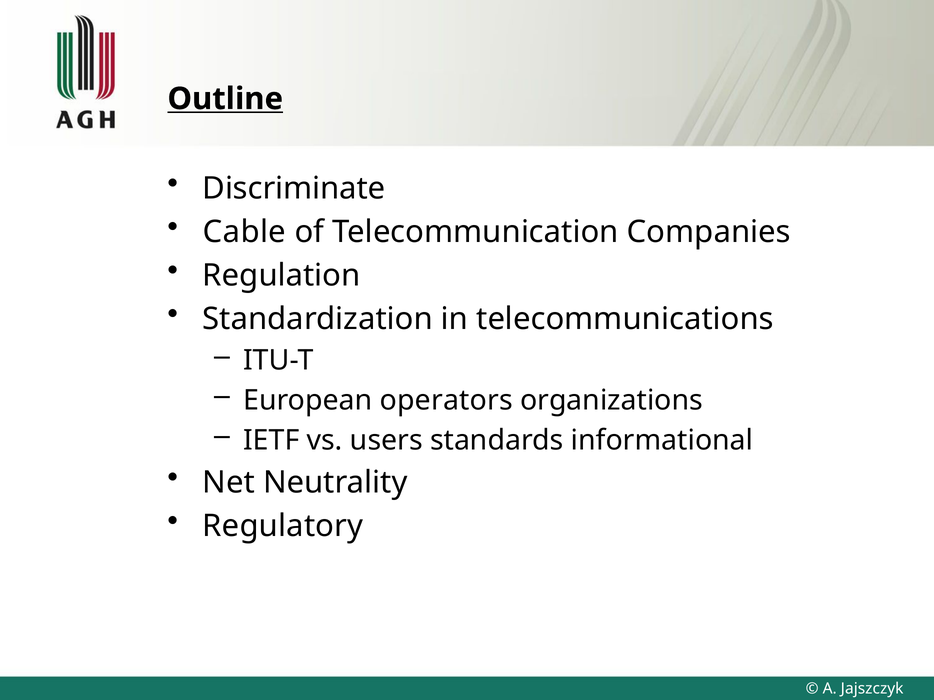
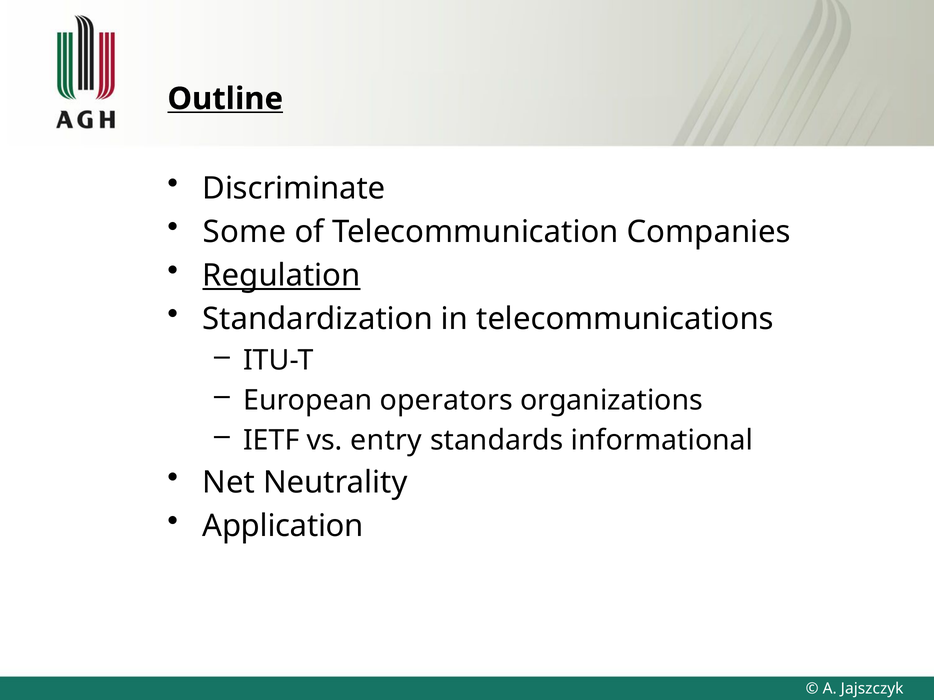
Cable: Cable -> Some
Regulation underline: none -> present
users: users -> entry
Regulatory: Regulatory -> Application
